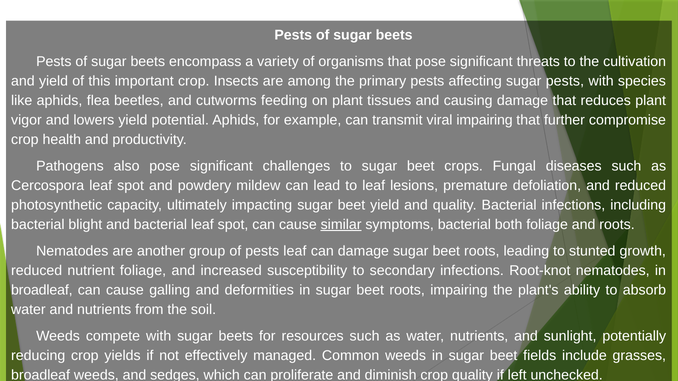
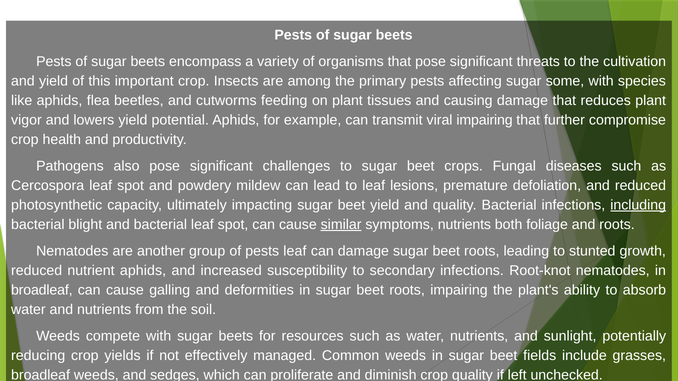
sugar pests: pests -> some
including underline: none -> present
symptoms bacterial: bacterial -> nutrients
nutrient foliage: foliage -> aphids
